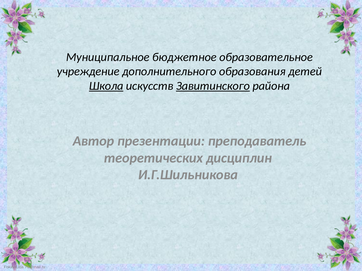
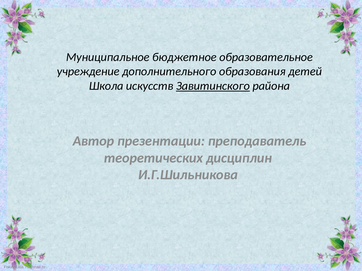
Школа underline: present -> none
